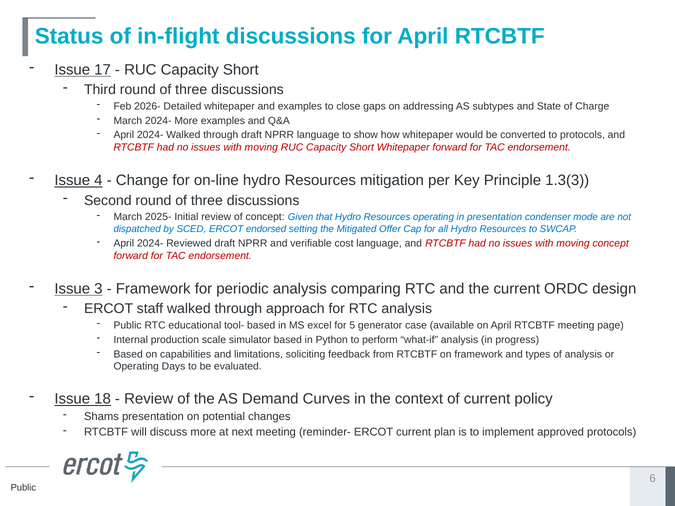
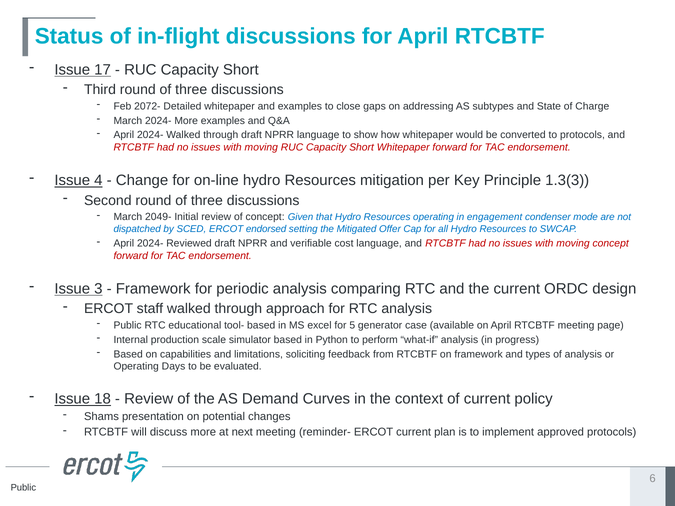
2026-: 2026- -> 2072-
2025-: 2025- -> 2049-
in presentation: presentation -> engagement
